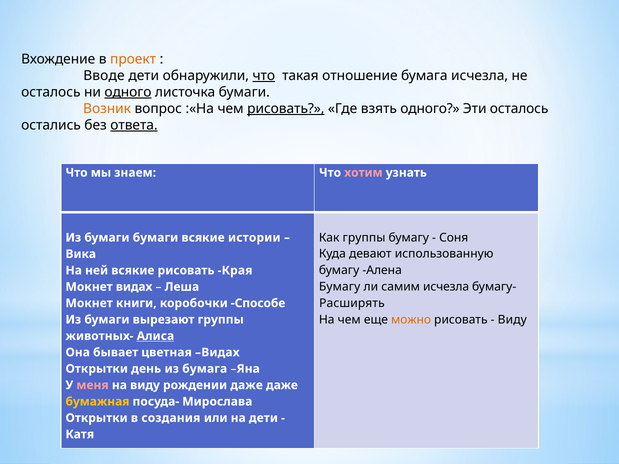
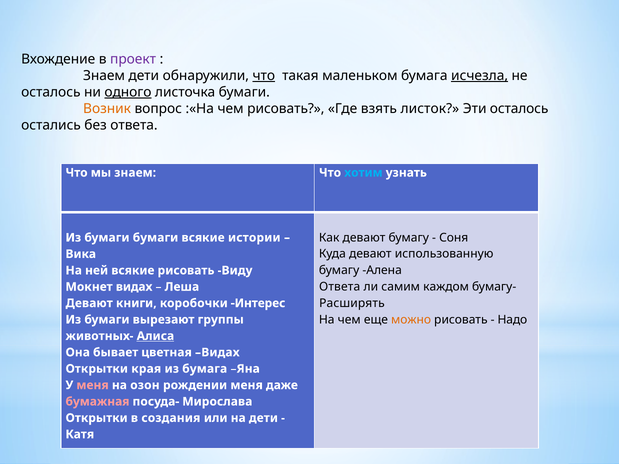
проект colour: orange -> purple
Вводе at (104, 76): Вводе -> Знаем
отношение: отношение -> маленьком
исчезла at (480, 76) underline: none -> present
рисовать at (286, 109) underline: present -> none
взять одного: одного -> листок
ответа at (134, 125) underline: present -> none
хотим colour: pink -> light blue
Как группы: группы -> девают
Края: Края -> Виду
Бумагу at (340, 287): Бумагу -> Ответа
самим исчезла: исчезла -> каждом
Мокнет at (89, 303): Мокнет -> Девают
Способе: Способе -> Интерес
Виду at (512, 320): Виду -> Надо
день: день -> края
на виду: виду -> озон
рождении даже: даже -> меня
бумажная colour: yellow -> pink
